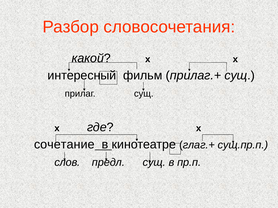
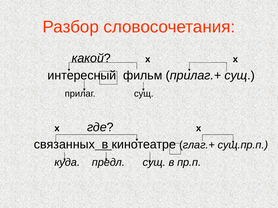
сочетание: сочетание -> связанных
слов: слов -> куда
